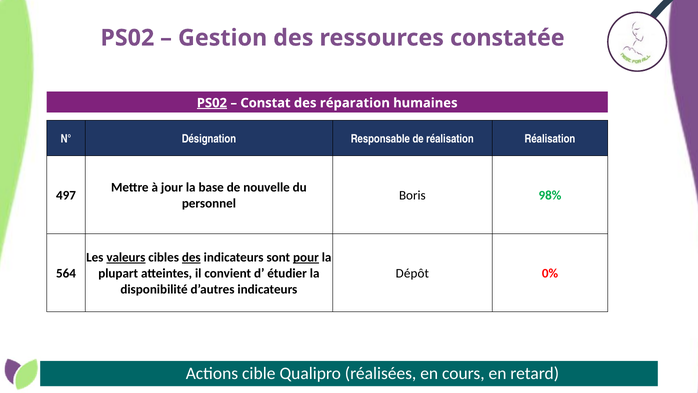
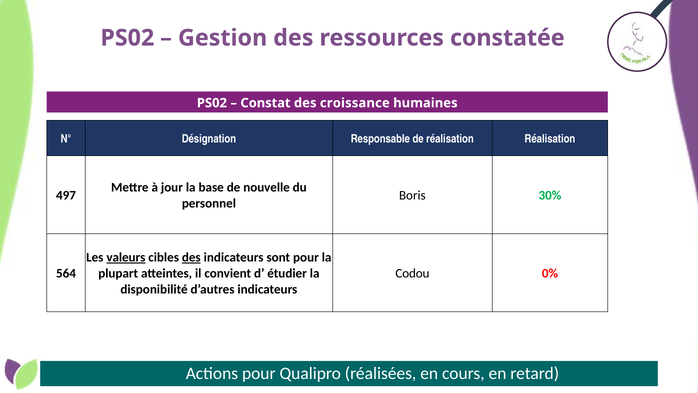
PS02 at (212, 103) underline: present -> none
réparation: réparation -> croissance
98%: 98% -> 30%
pour at (306, 257) underline: present -> none
Dépôt: Dépôt -> Codou
Actions cible: cible -> pour
